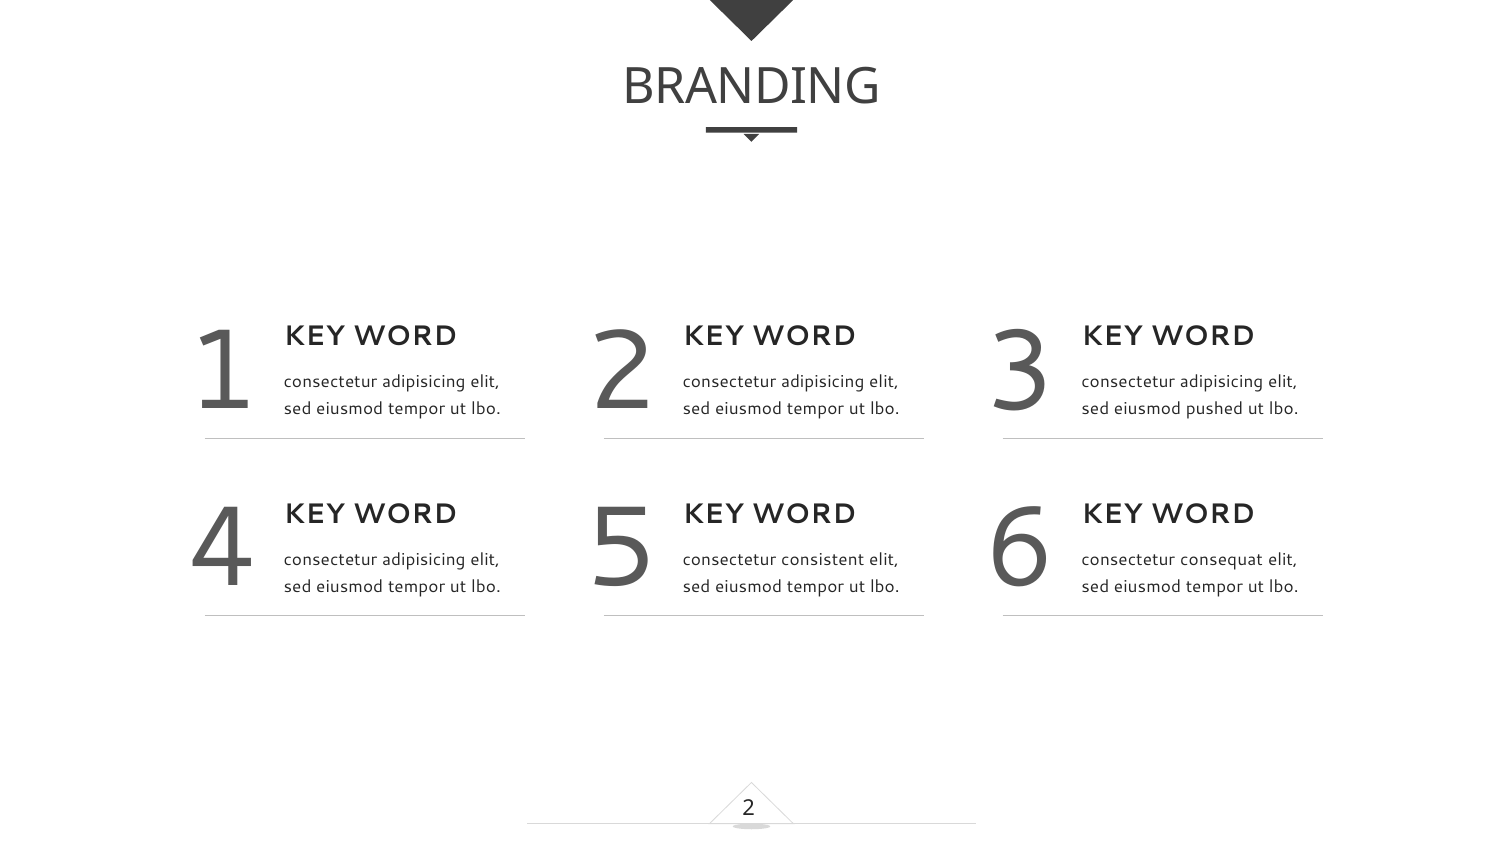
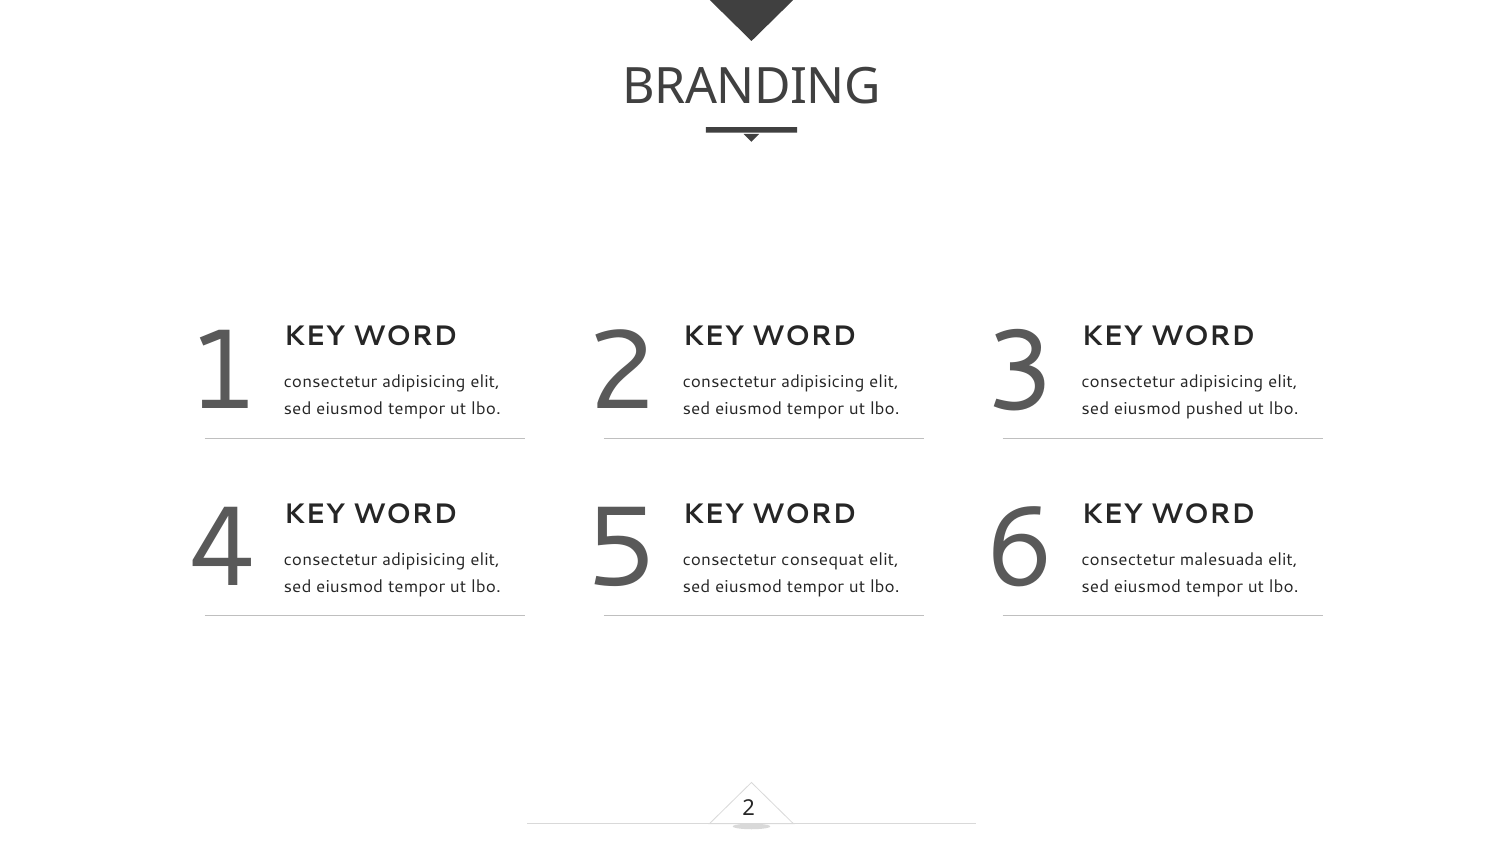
consistent: consistent -> consequat
consequat: consequat -> malesuada
